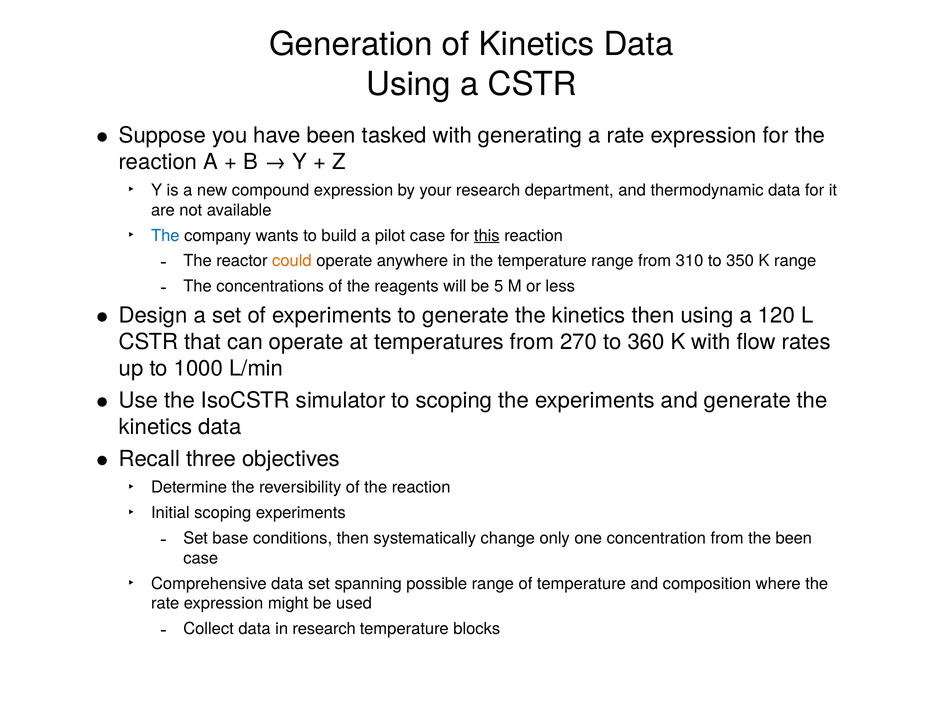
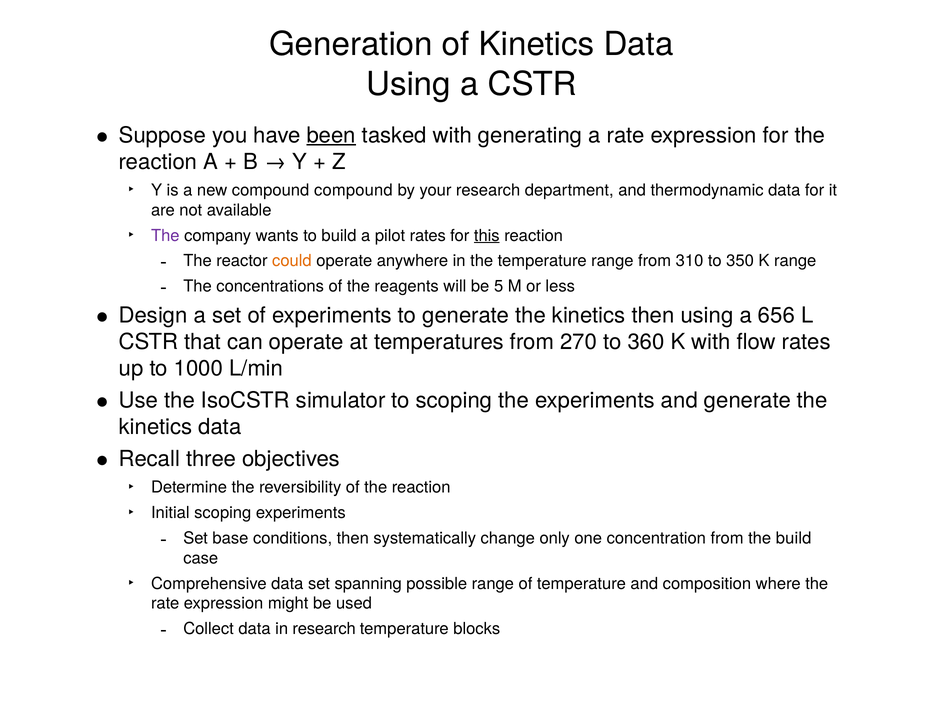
been at (331, 135) underline: none -> present
compound expression: expression -> compound
The at (165, 236) colour: blue -> purple
pilot case: case -> rates
120: 120 -> 656
the been: been -> build
